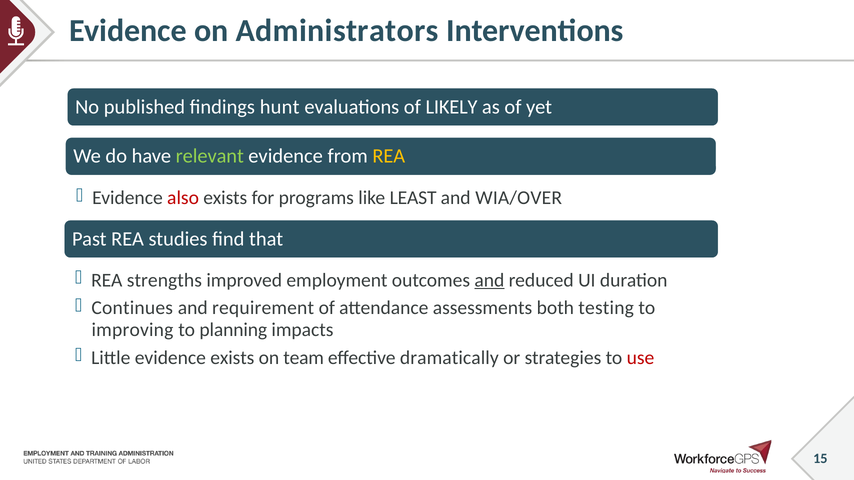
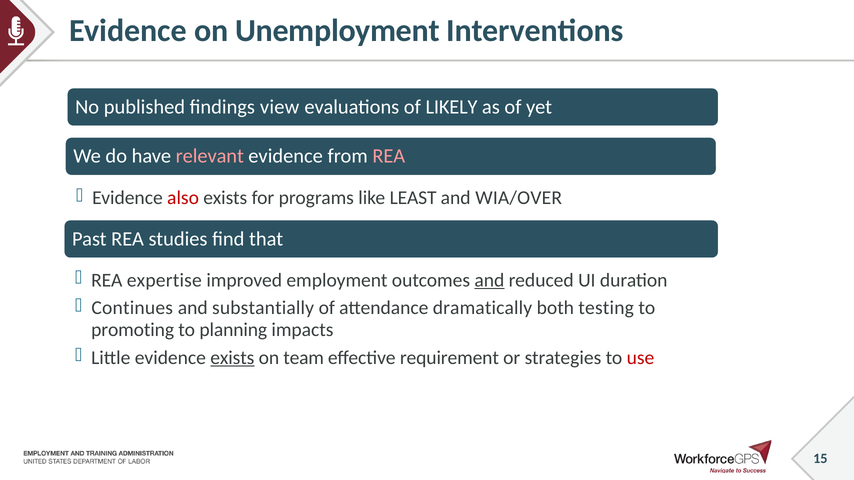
Administrators: Administrators -> Unemployment
hunt: hunt -> view
relevant colour: light green -> pink
REA at (389, 156) colour: yellow -> pink
strengths: strengths -> expertise
requirement: requirement -> substantially
assessments: assessments -> dramatically
improving: improving -> promoting
exists at (232, 358) underline: none -> present
dramatically: dramatically -> requirement
